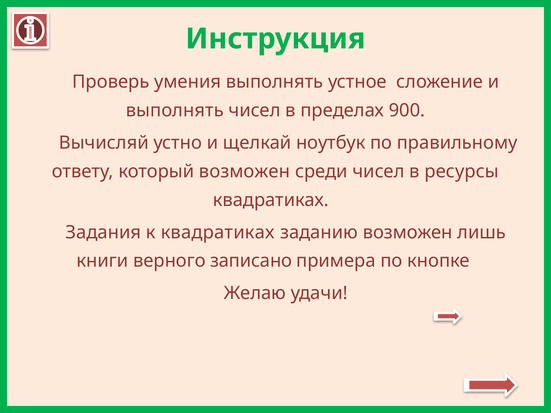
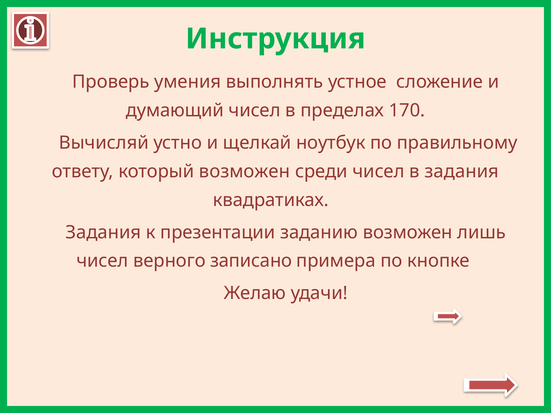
выполнять at (175, 111): выполнять -> думающий
900: 900 -> 170
в ресурсы: ресурсы -> задания
к квадратиках: квадратиках -> презентации
книги at (102, 261): книги -> чисел
